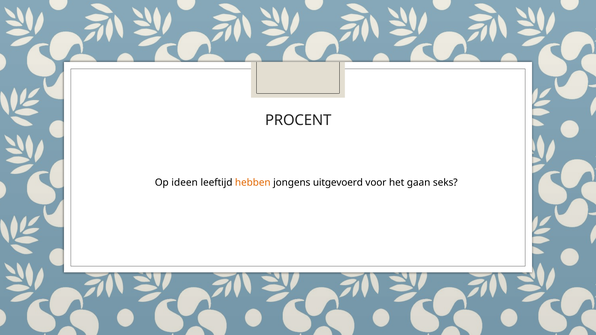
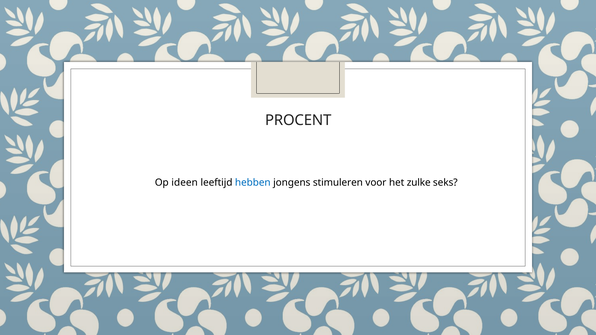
hebben colour: orange -> blue
uitgevoerd: uitgevoerd -> stimuleren
gaan: gaan -> zulke
